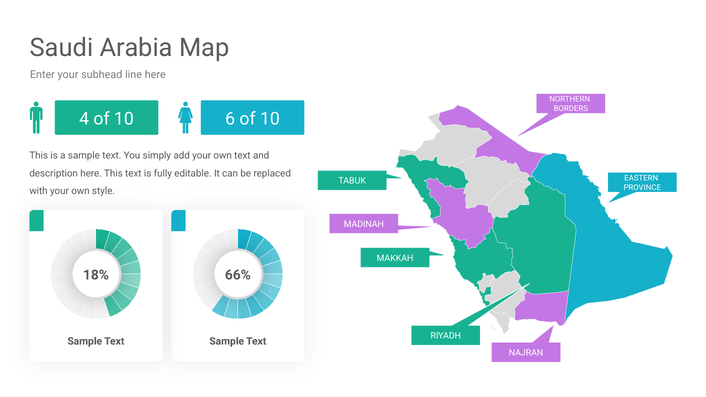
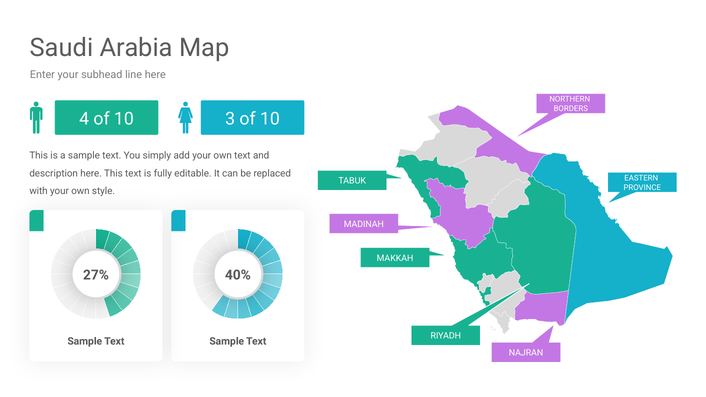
6: 6 -> 3
18%: 18% -> 27%
66%: 66% -> 40%
